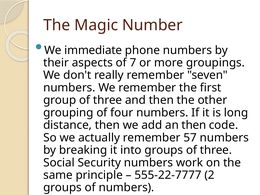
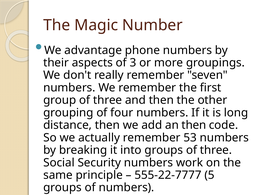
immediate: immediate -> advantage
7: 7 -> 3
57: 57 -> 53
2: 2 -> 5
